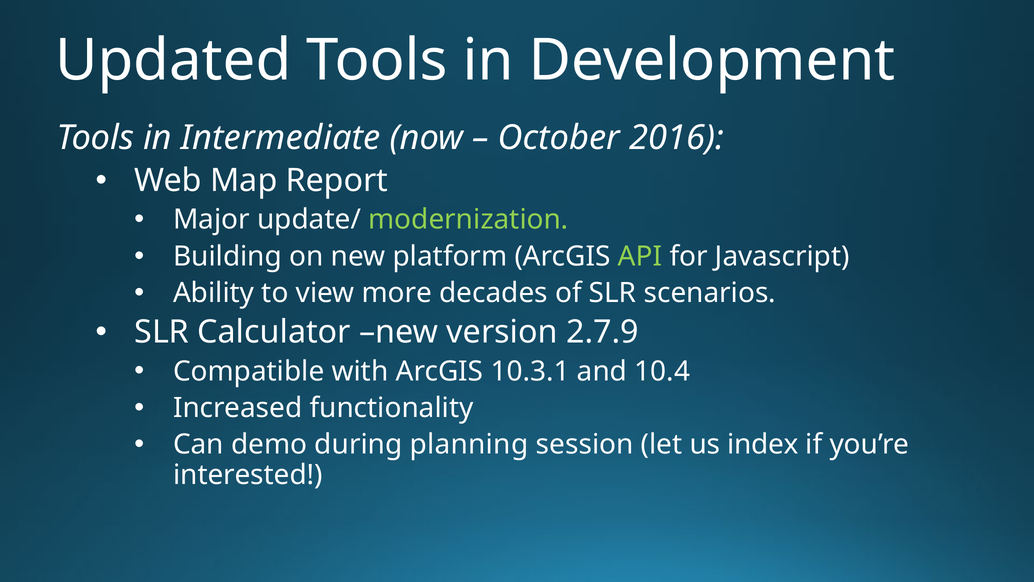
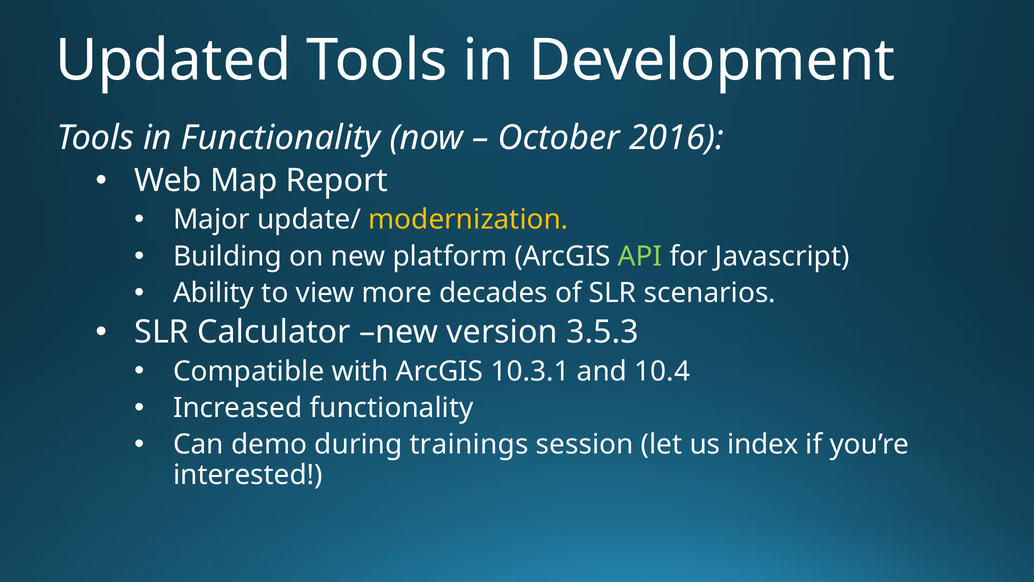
in Intermediate: Intermediate -> Functionality
modernization colour: light green -> yellow
2.7.9: 2.7.9 -> 3.5.3
planning: planning -> trainings
